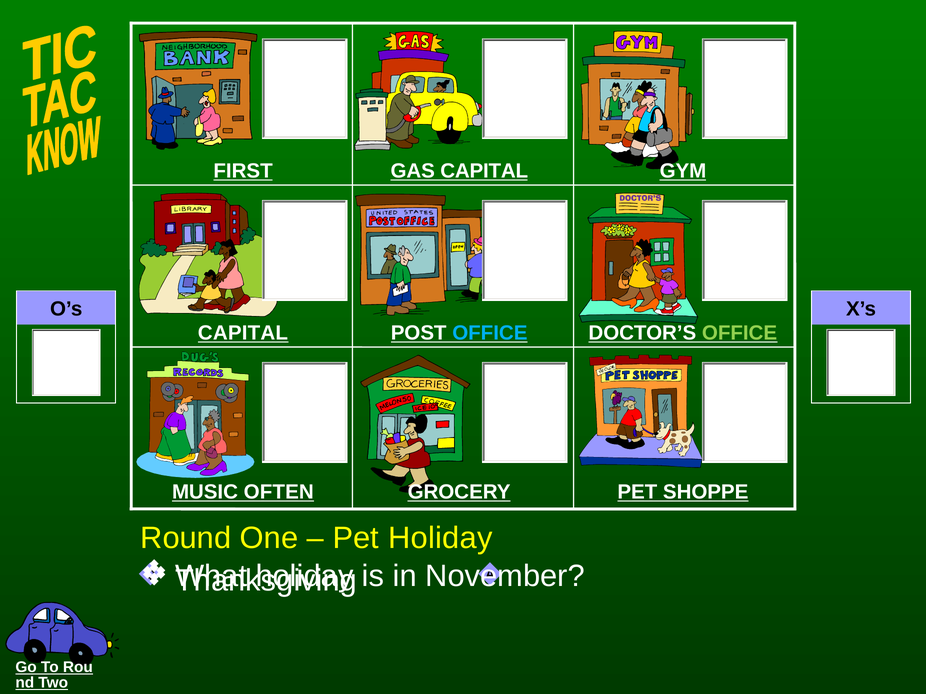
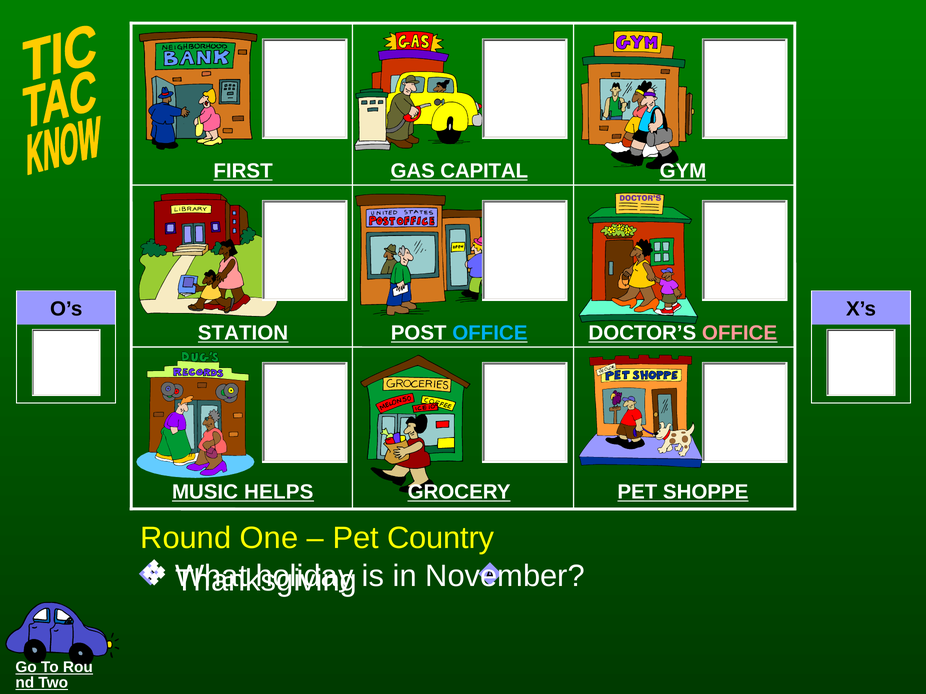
CAPITAL at (243, 333): CAPITAL -> STATION
OFFICE at (740, 333) colour: light green -> pink
OFTEN: OFTEN -> HELPS
Pet Holiday: Holiday -> Country
